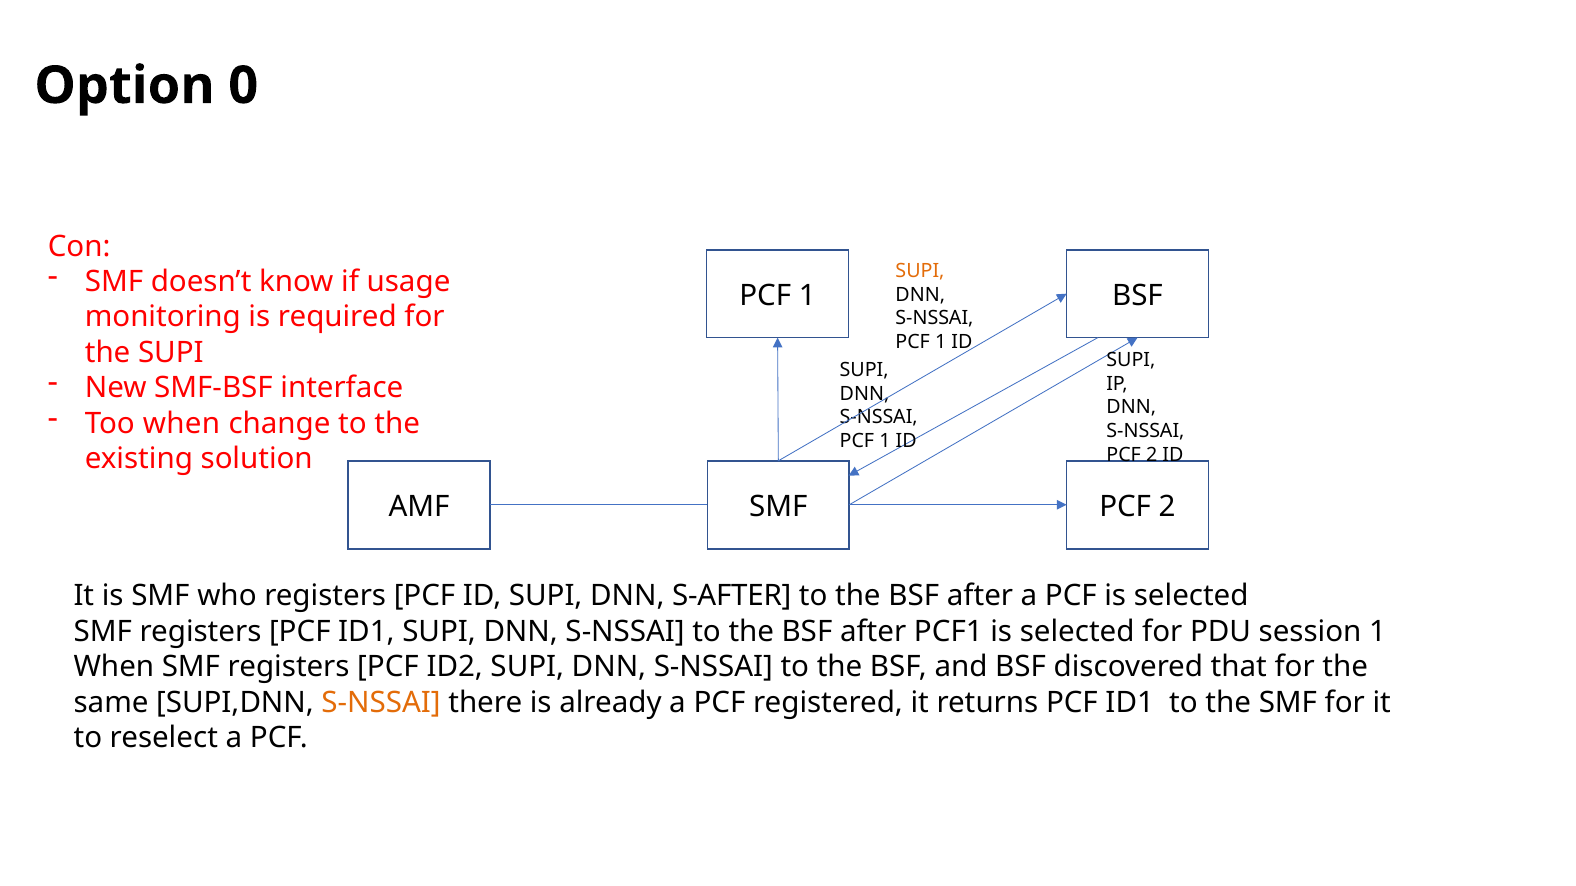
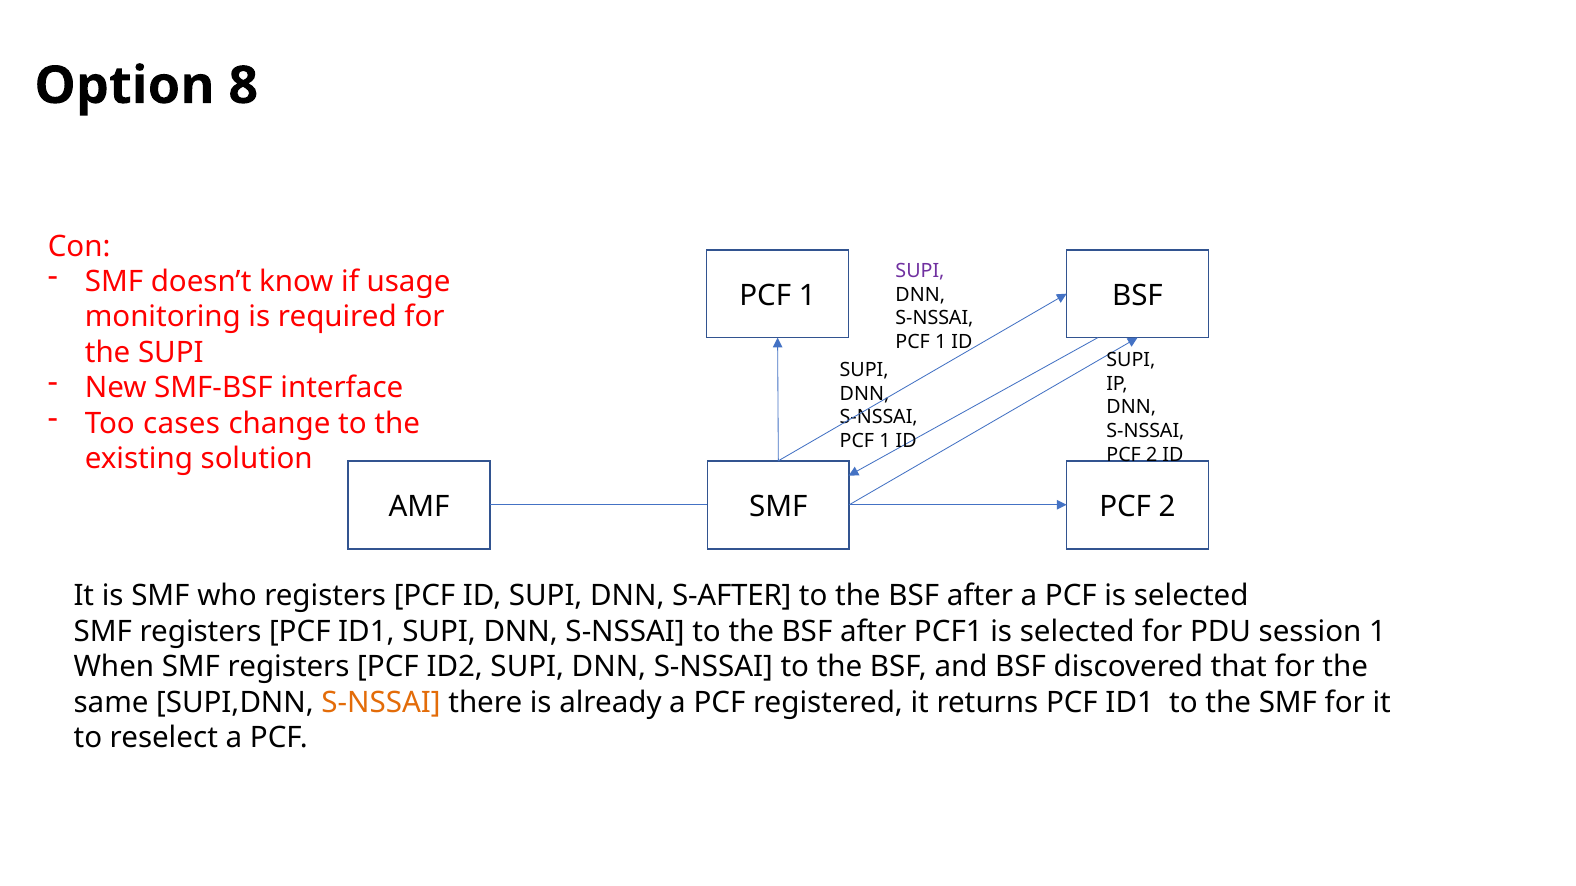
0: 0 -> 8
SUPI at (920, 271) colour: orange -> purple
Too when: when -> cases
